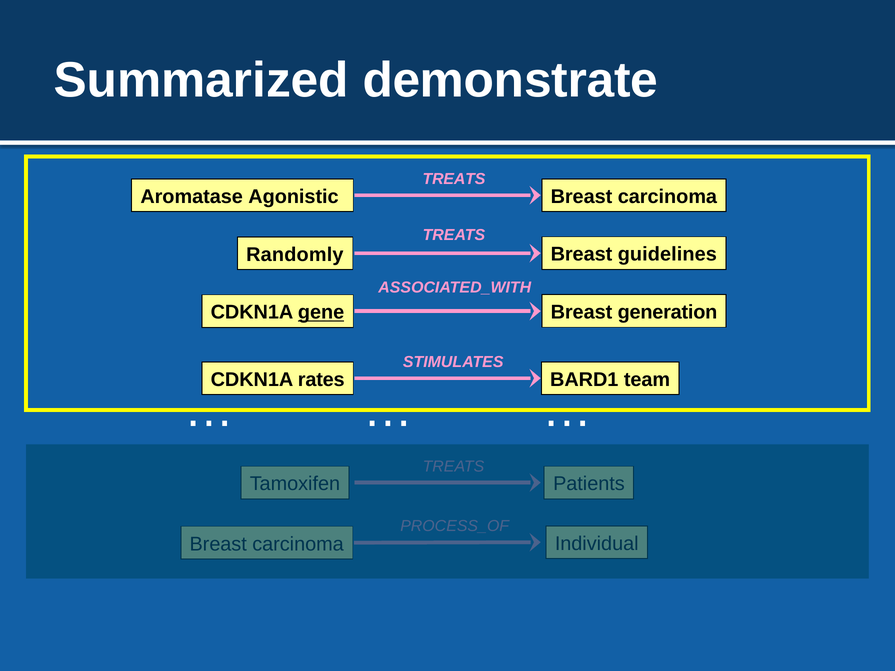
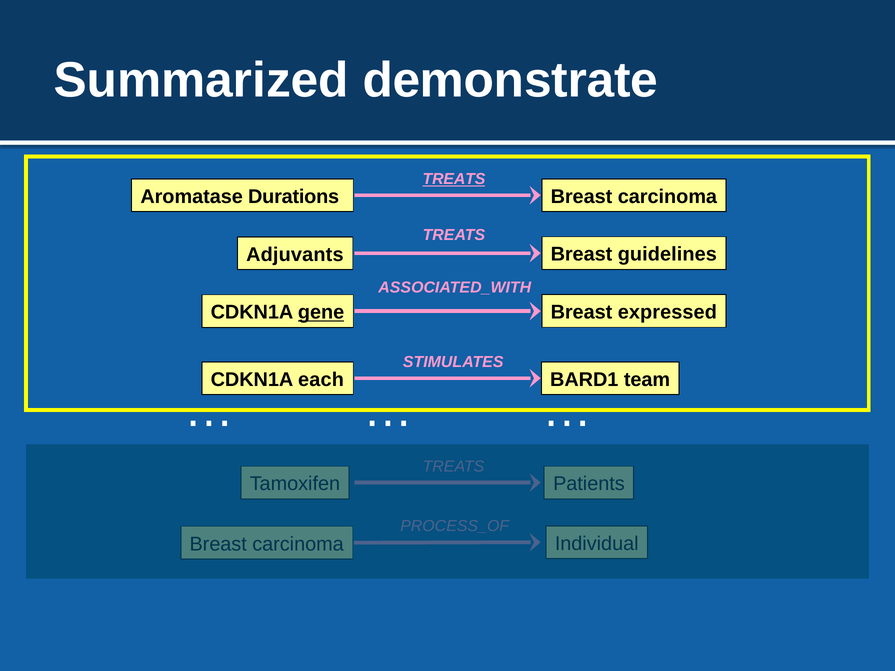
TREATS at (454, 179) underline: none -> present
Agonistic: Agonistic -> Durations
Randomly: Randomly -> Adjuvants
generation: generation -> expressed
rates: rates -> each
